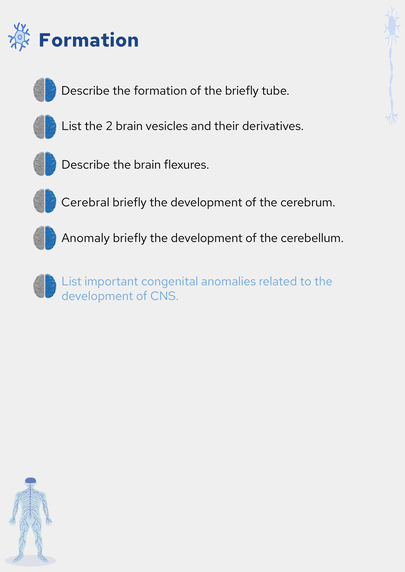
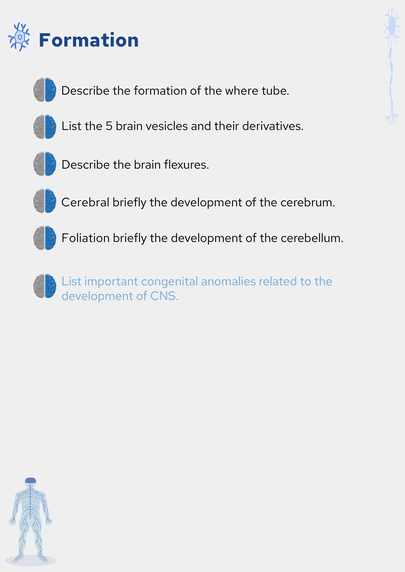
the briefly: briefly -> where
2: 2 -> 5
Anomaly: Anomaly -> Foliation
